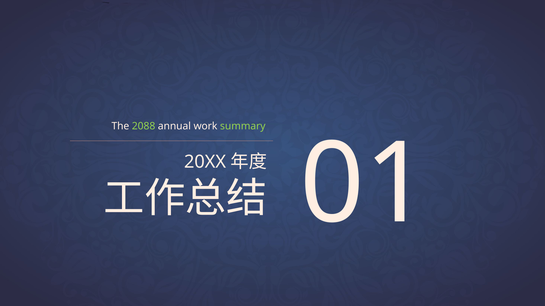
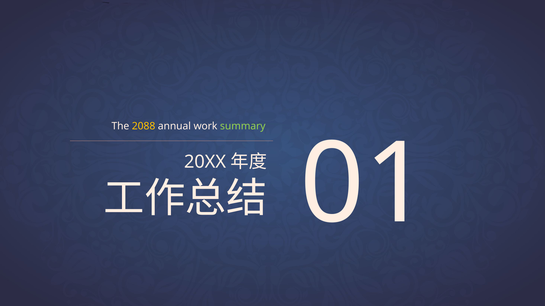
2088 colour: light green -> yellow
